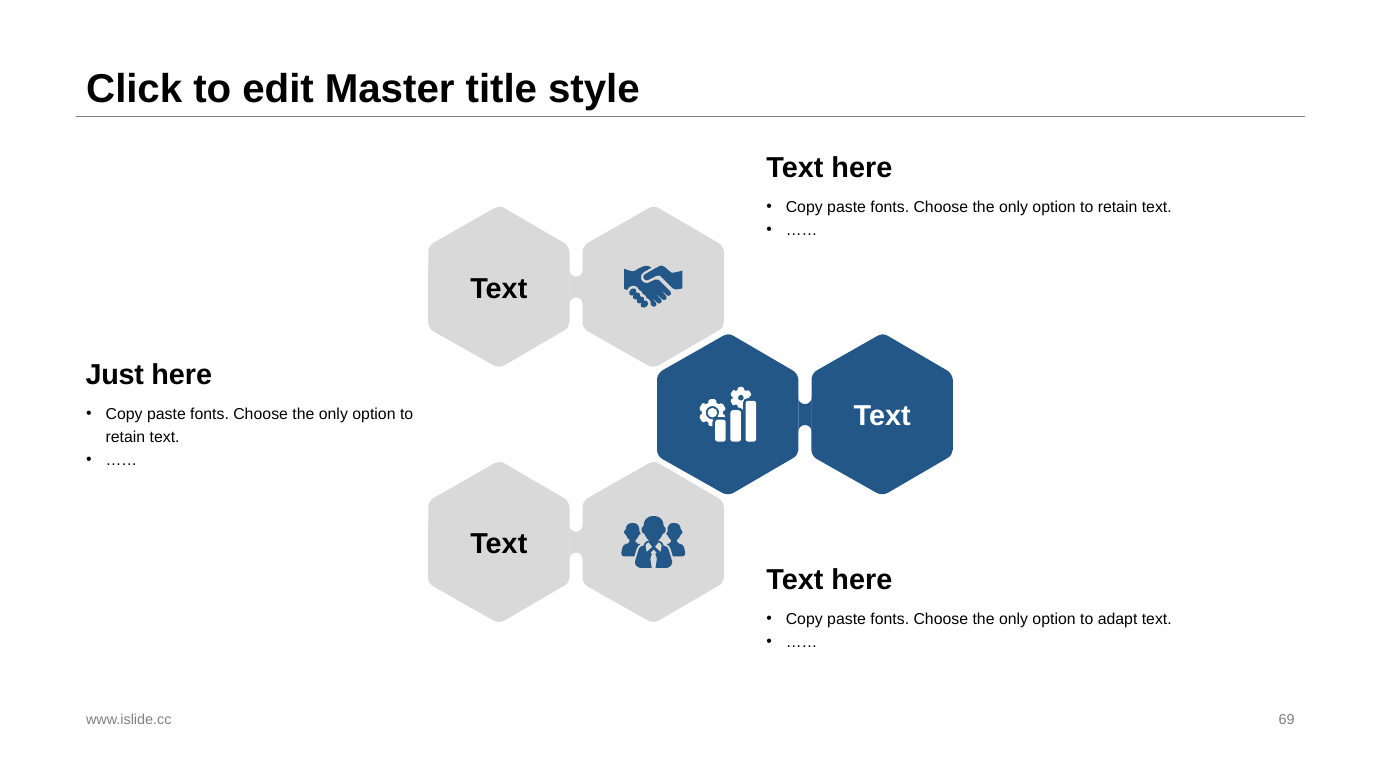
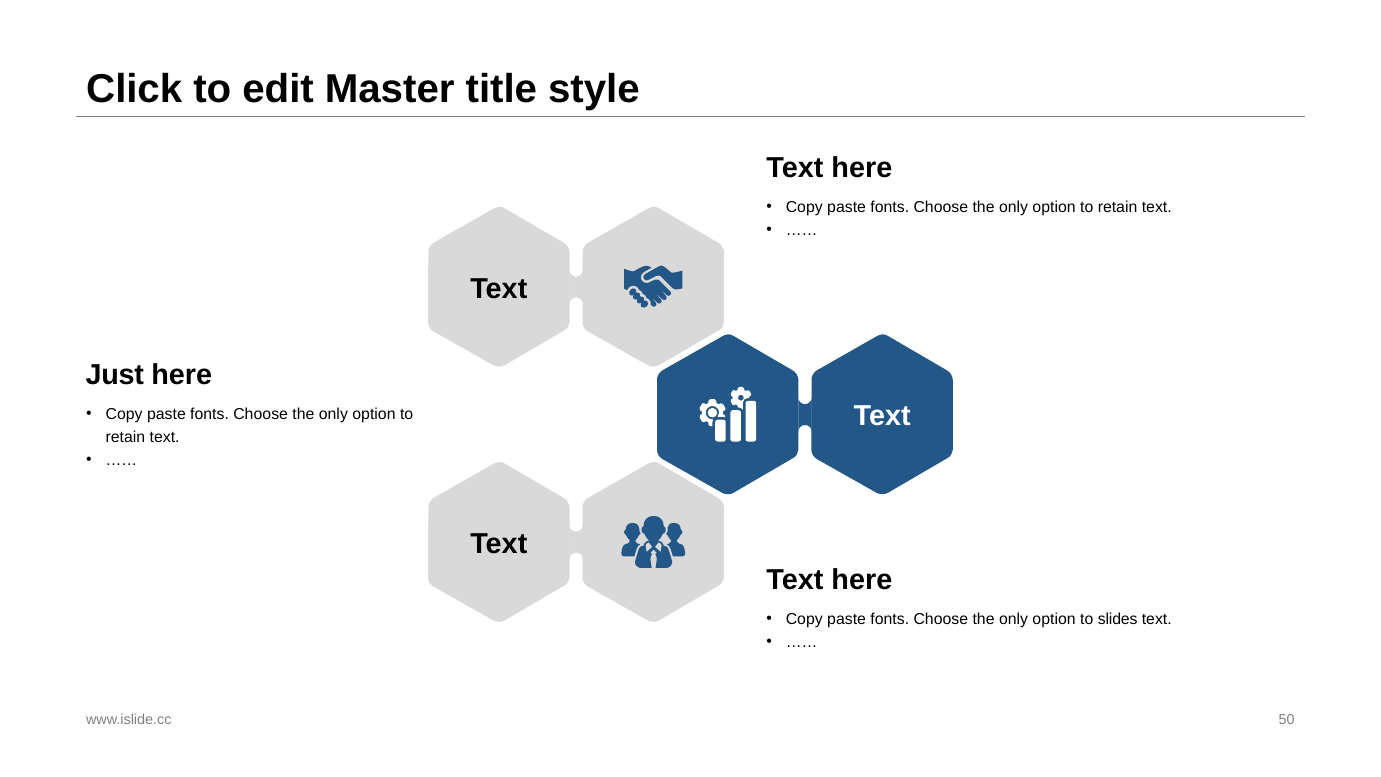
adapt: adapt -> slides
69: 69 -> 50
